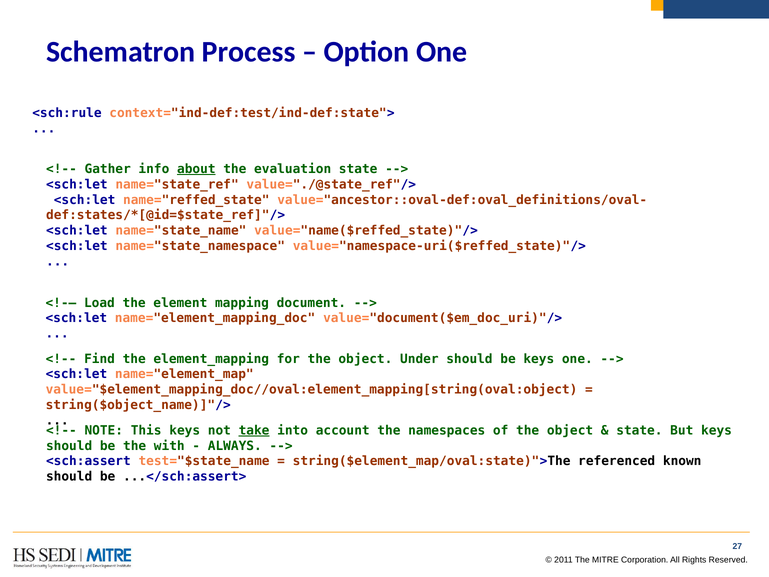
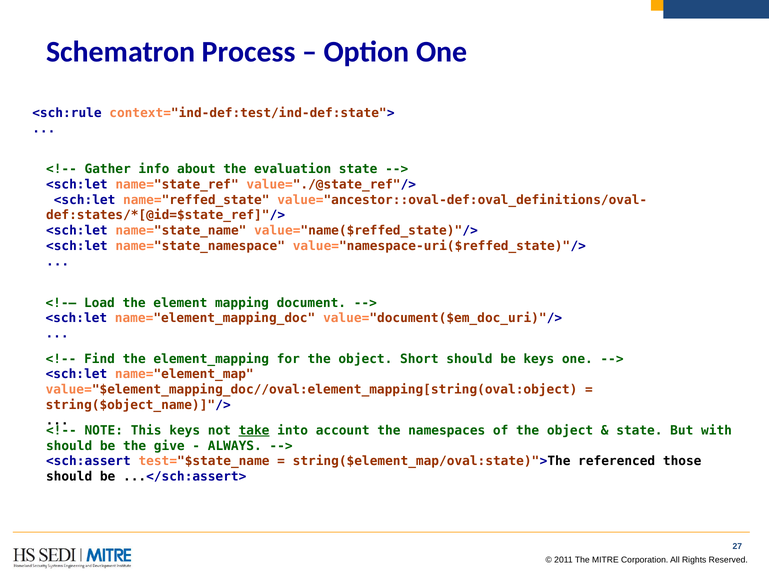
about underline: present -> none
Under: Under -> Short
But keys: keys -> with
with: with -> give
known: known -> those
